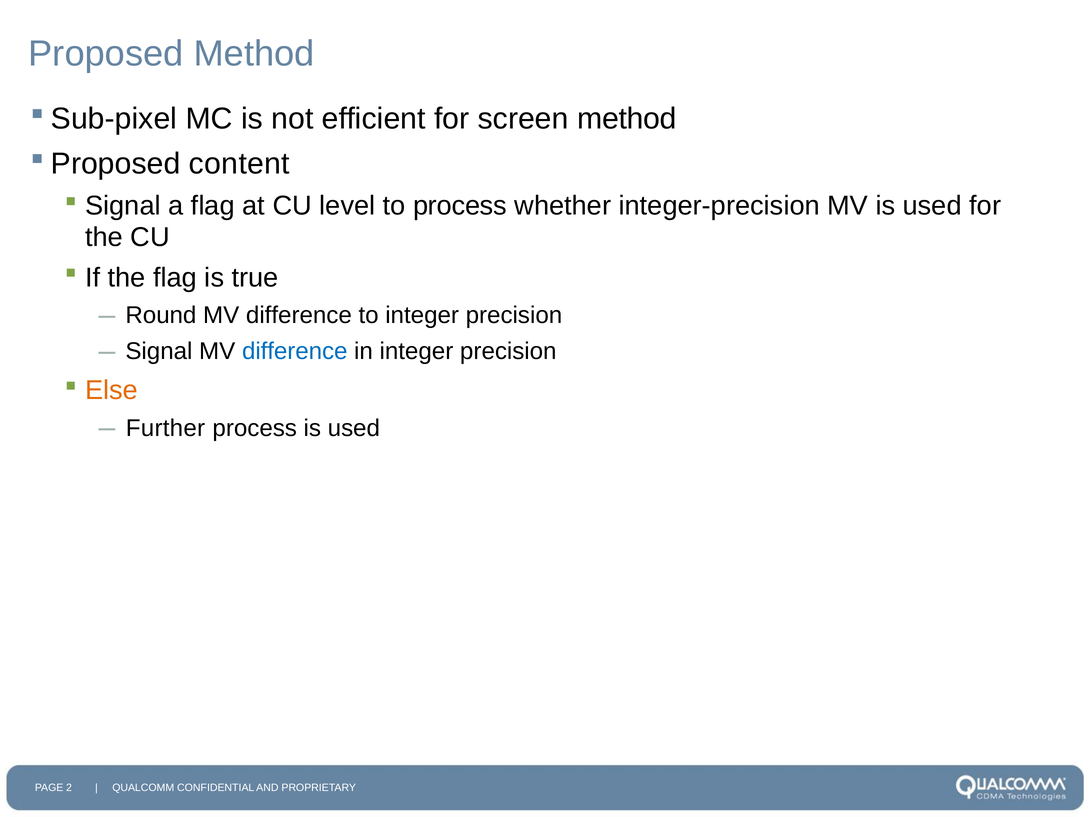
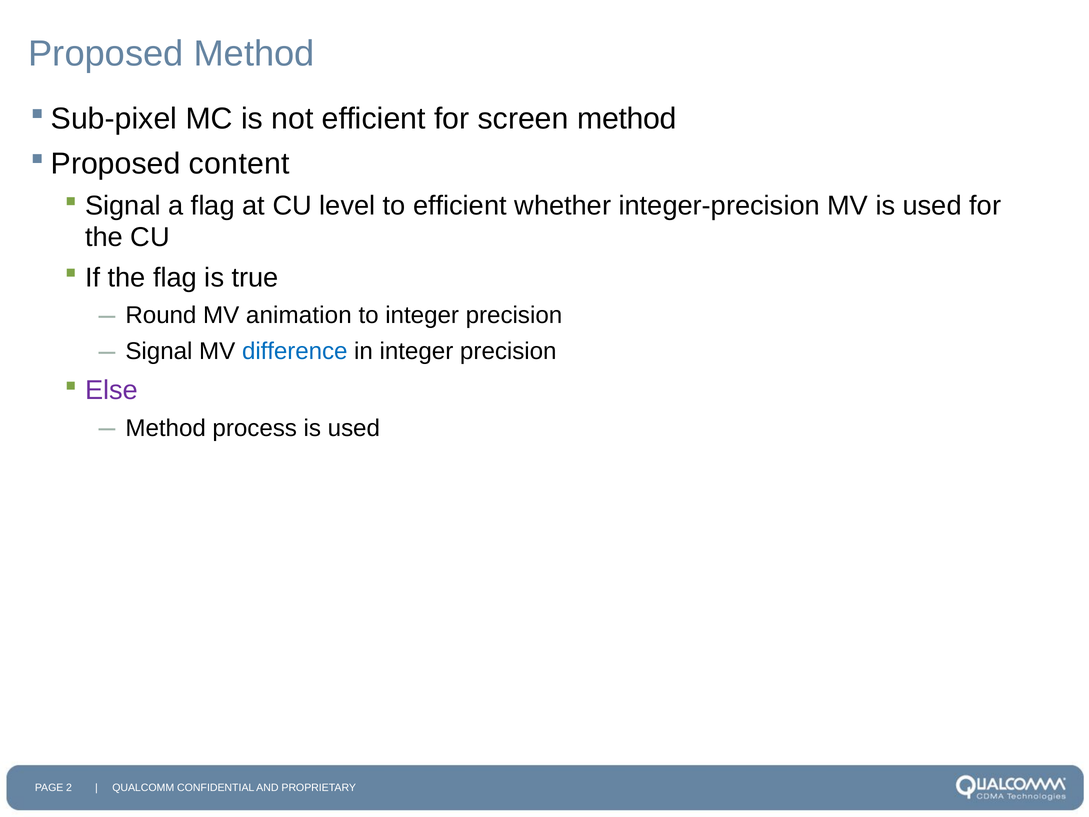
to process: process -> efficient
Round MV difference: difference -> animation
Else colour: orange -> purple
Further at (166, 428): Further -> Method
